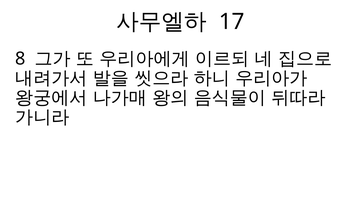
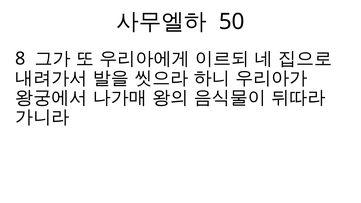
17: 17 -> 50
